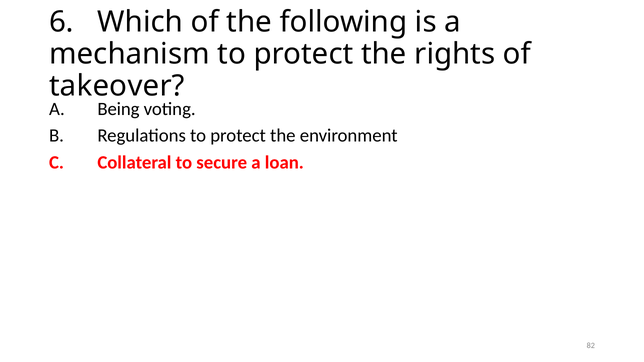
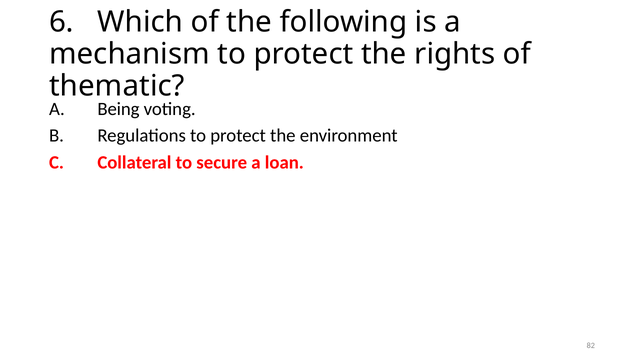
takeover: takeover -> thematic
